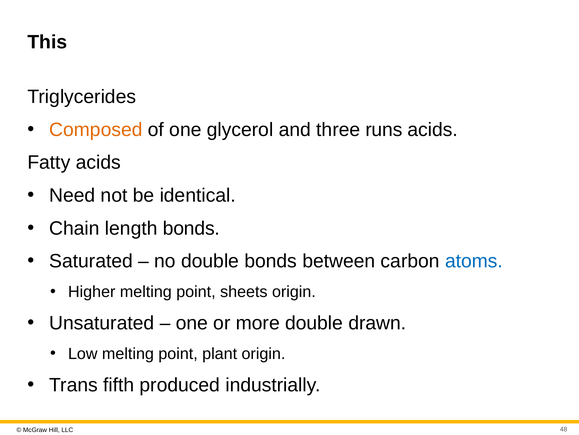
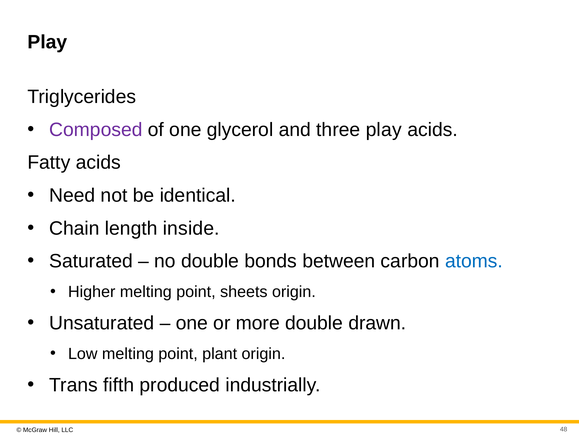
This at (47, 42): This -> Play
Composed colour: orange -> purple
three runs: runs -> play
length bonds: bonds -> inside
